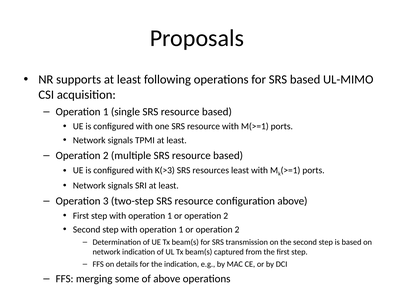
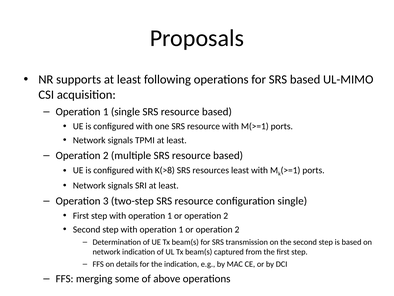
K(>3: K(>3 -> K(>8
configuration above: above -> single
